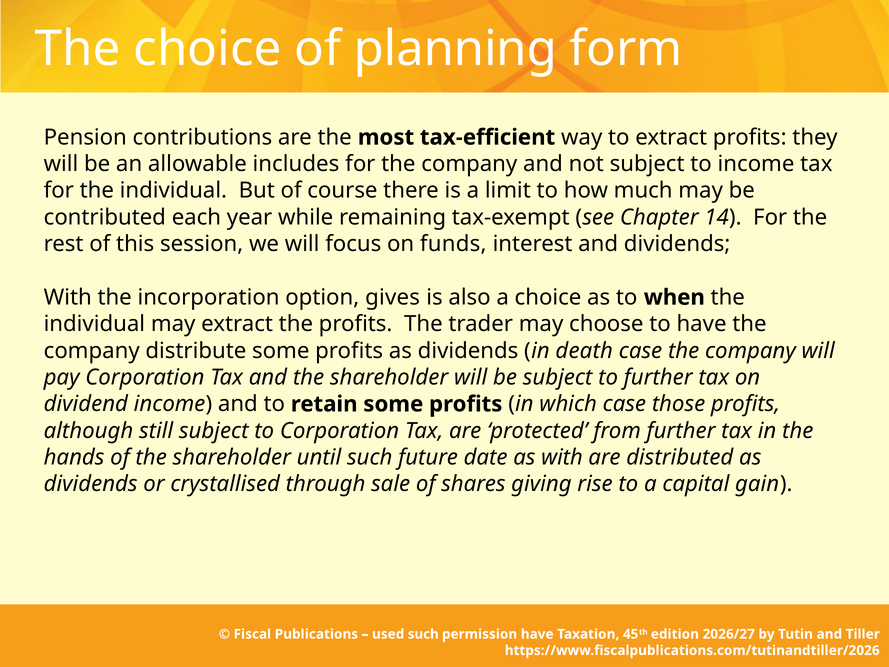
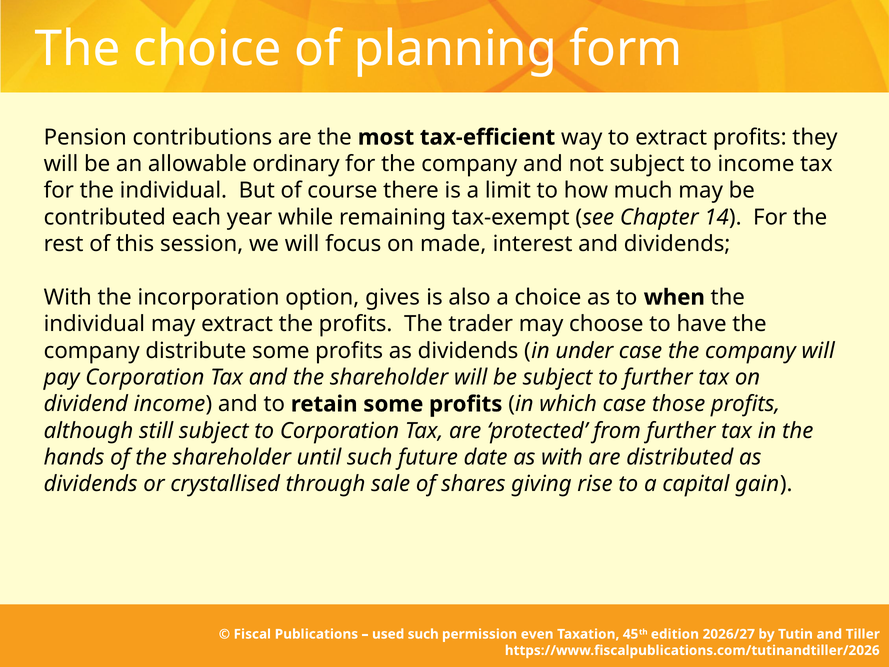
includes: includes -> ordinary
funds: funds -> made
death: death -> under
have at (537, 634): have -> even
